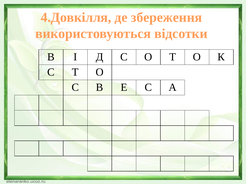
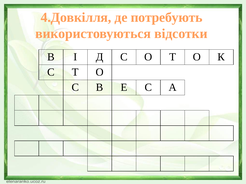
збереження: збереження -> потребують
